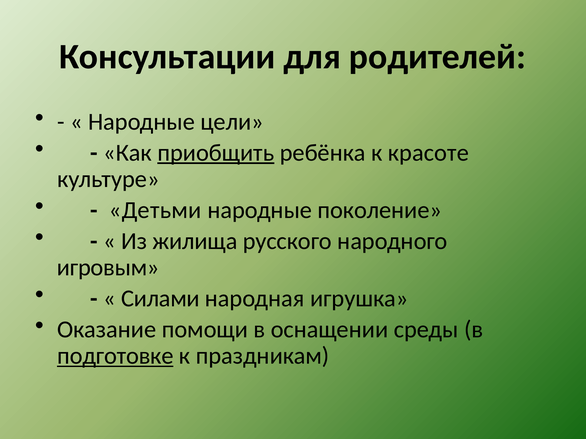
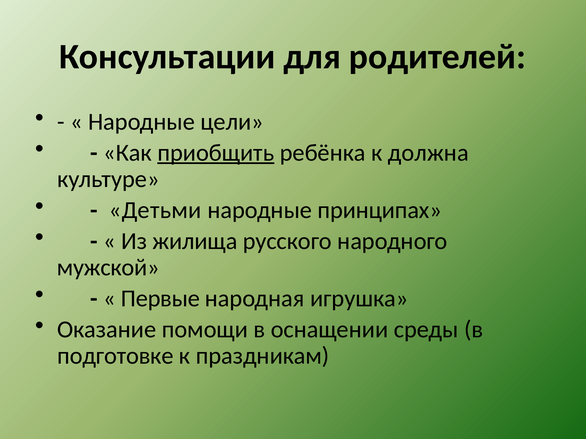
красоте: красоте -> должна
поколение: поколение -> принципах
игровым: игровым -> мужской
Силами: Силами -> Первые
подготовке underline: present -> none
